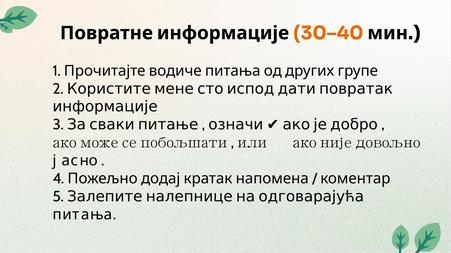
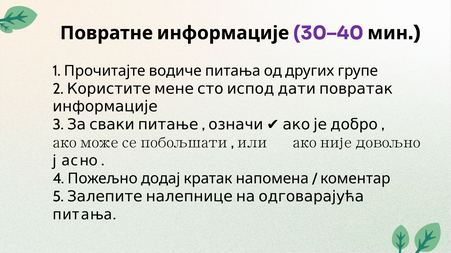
30–40 colour: orange -> purple
